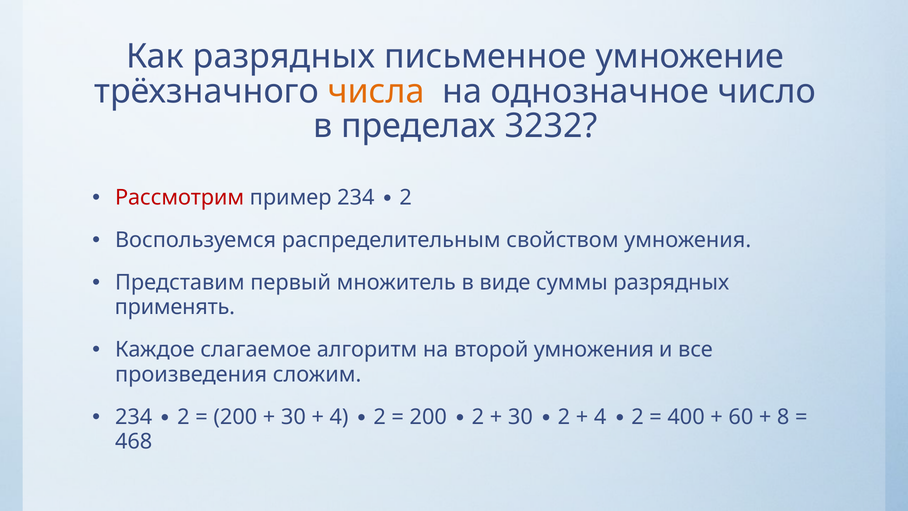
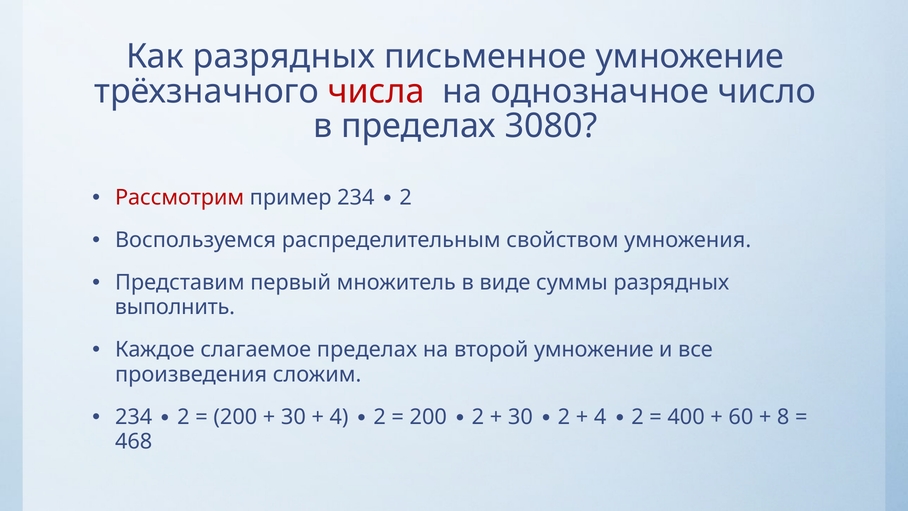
числа colour: orange -> red
3232: 3232 -> 3080
применять: применять -> выполнить
слагаемое алгоритм: алгоритм -> пределах
второй умножения: умножения -> умножение
